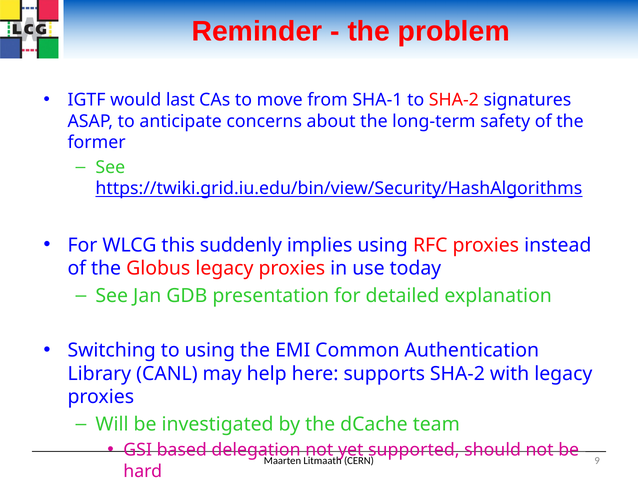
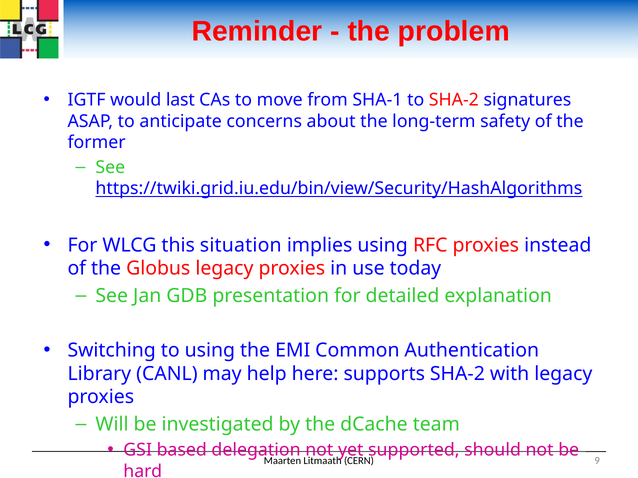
suddenly: suddenly -> situation
